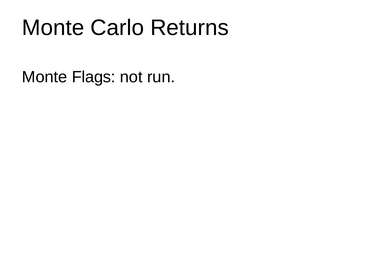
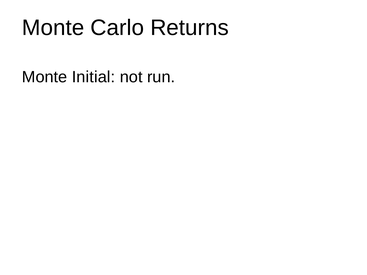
Flags: Flags -> Initial
